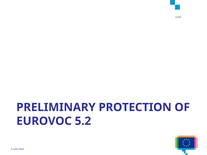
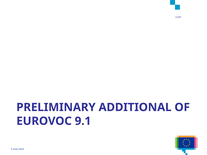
PROTECTION: PROTECTION -> ADDITIONAL
5.2: 5.2 -> 9.1
